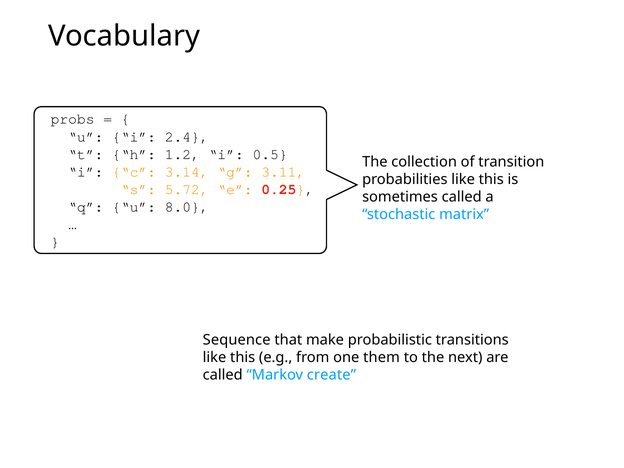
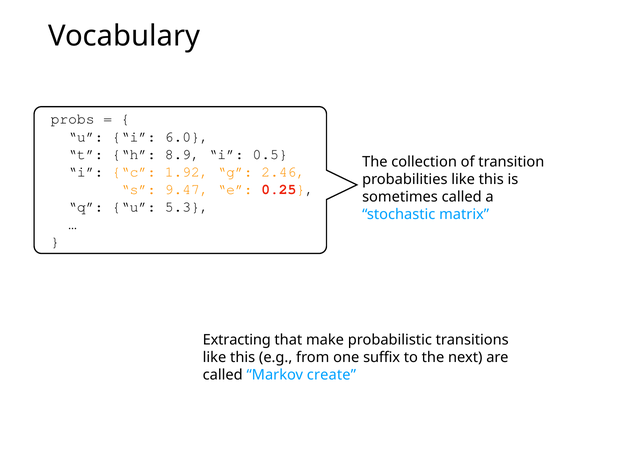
2.4: 2.4 -> 6.0
1.2: 1.2 -> 8.9
3.14: 3.14 -> 1.92
3.11: 3.11 -> 2.46
5.72: 5.72 -> 9.47
8.0: 8.0 -> 5.3
Sequence: Sequence -> Extracting
them: them -> suffix
